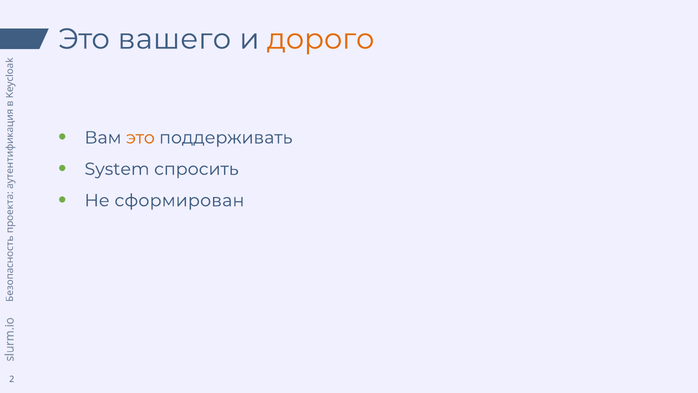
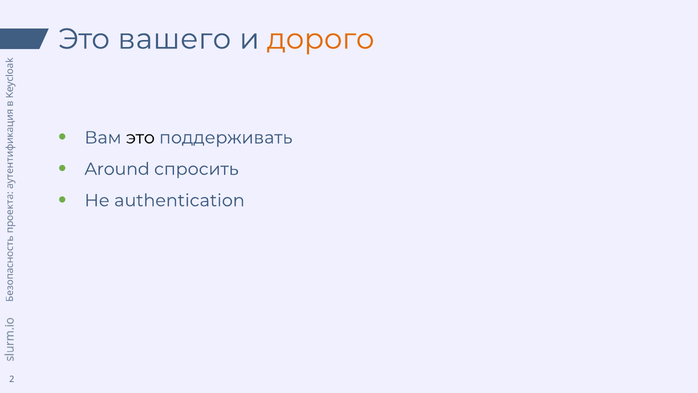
это at (140, 138) colour: orange -> black
System: System -> Around
сформирован: сформирован -> authentication
